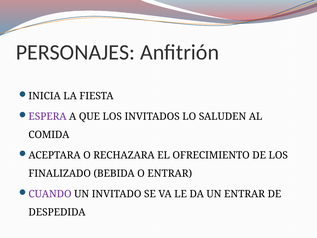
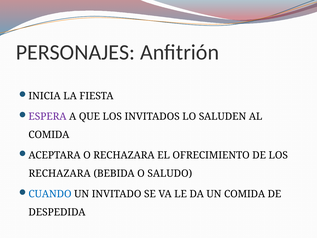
FINALIZADO at (60, 173): FINALIZADO -> RECHAZARA
O ENTRAR: ENTRAR -> SALUDO
CUANDO colour: purple -> blue
UN ENTRAR: ENTRAR -> COMIDA
